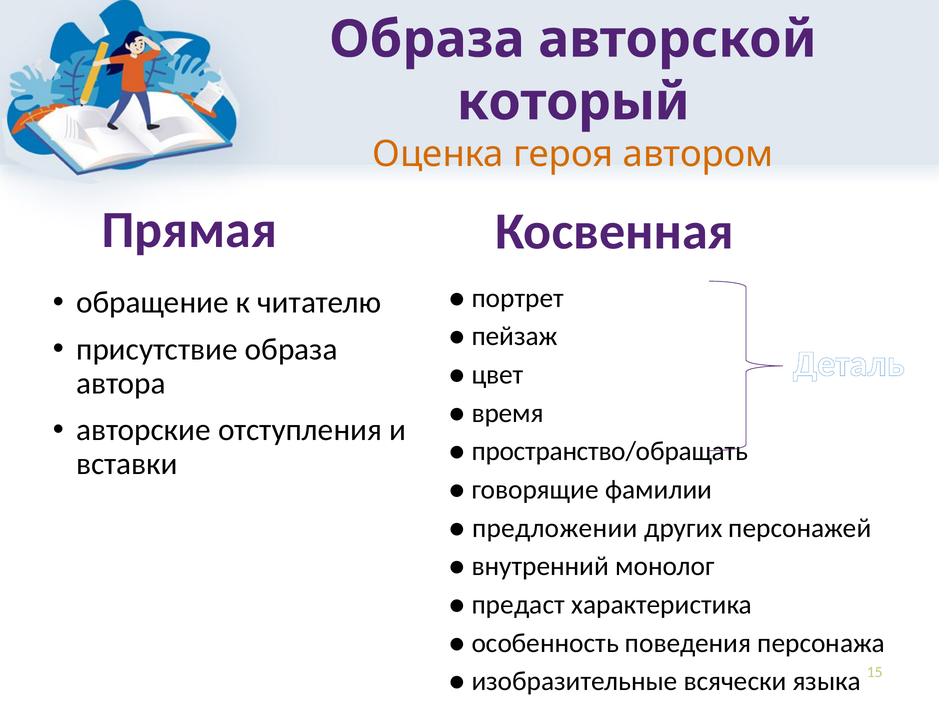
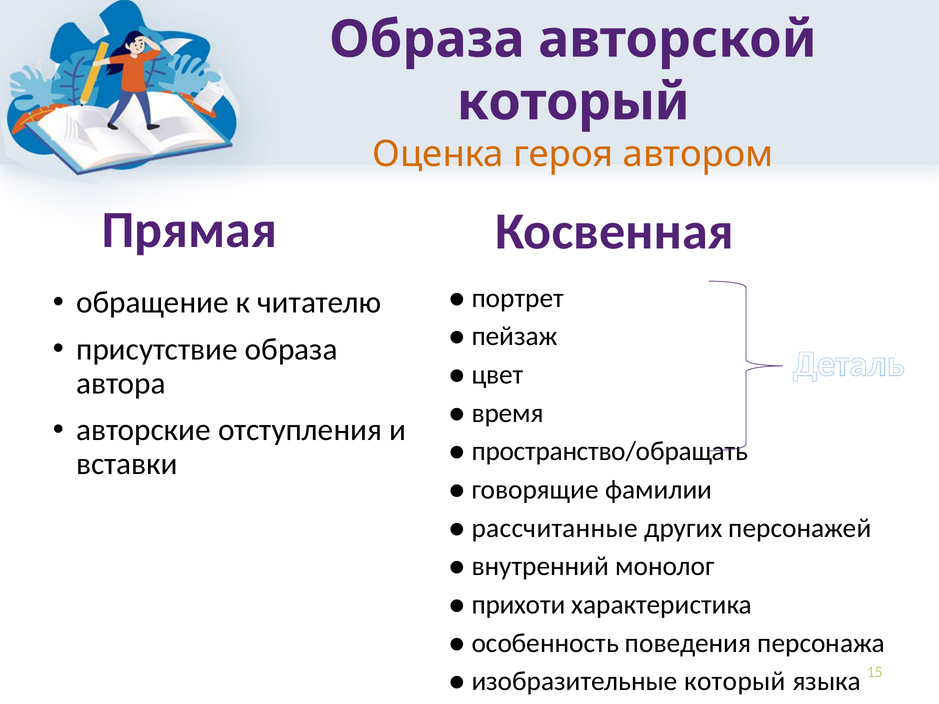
предложении: предложении -> рассчитанные
предаст: предаст -> прихоти
изобразительные всячески: всячески -> который
